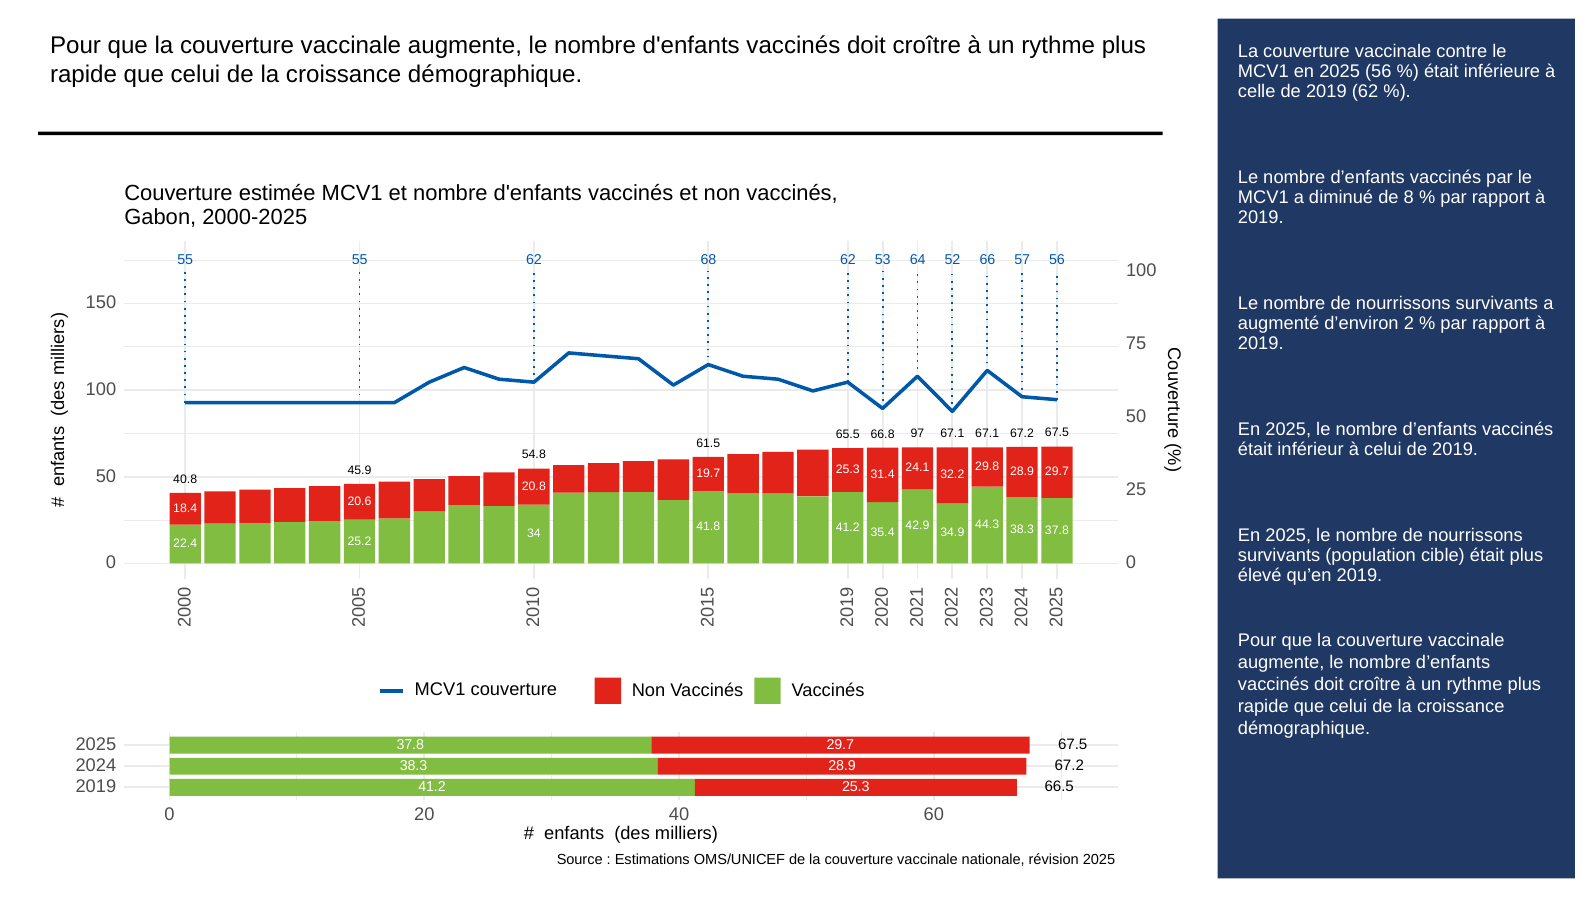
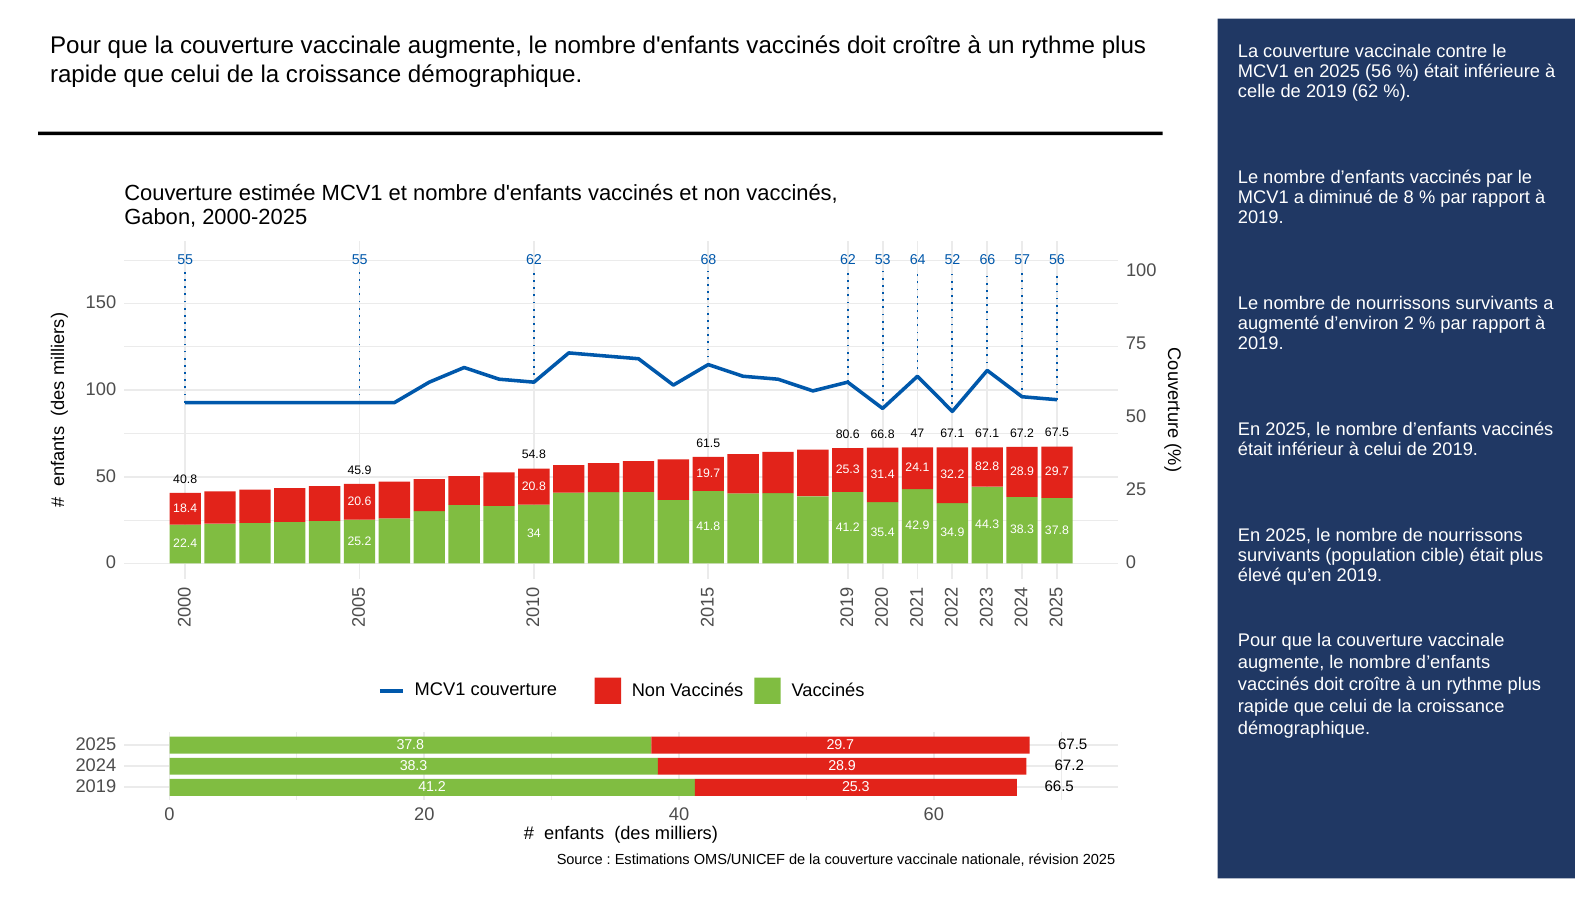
65.5: 65.5 -> 80.6
97: 97 -> 47
29.8: 29.8 -> 82.8
